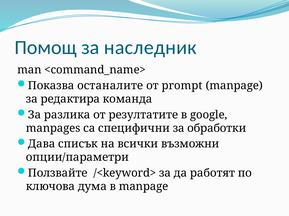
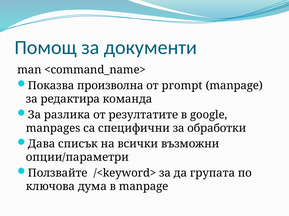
наследник: наследник -> документи
останалите: останалите -> произволна
работят: работят -> групата
